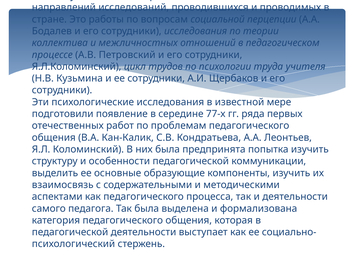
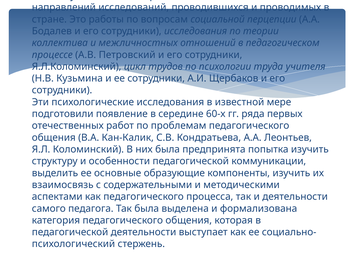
77-х: 77-х -> 60-х
